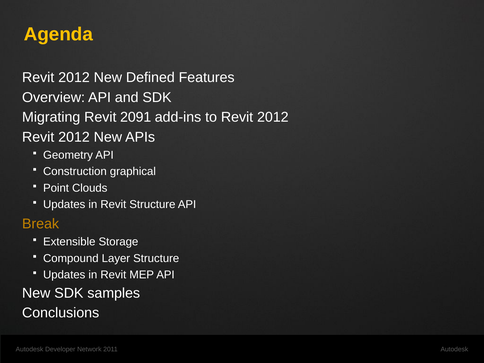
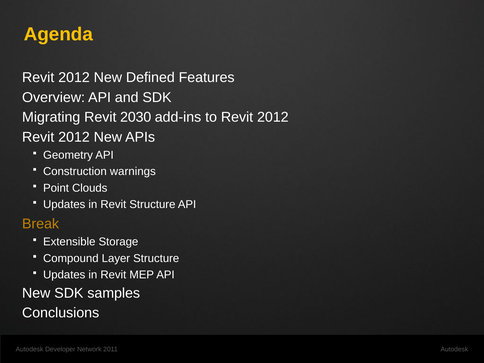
2091: 2091 -> 2030
graphical: graphical -> warnings
